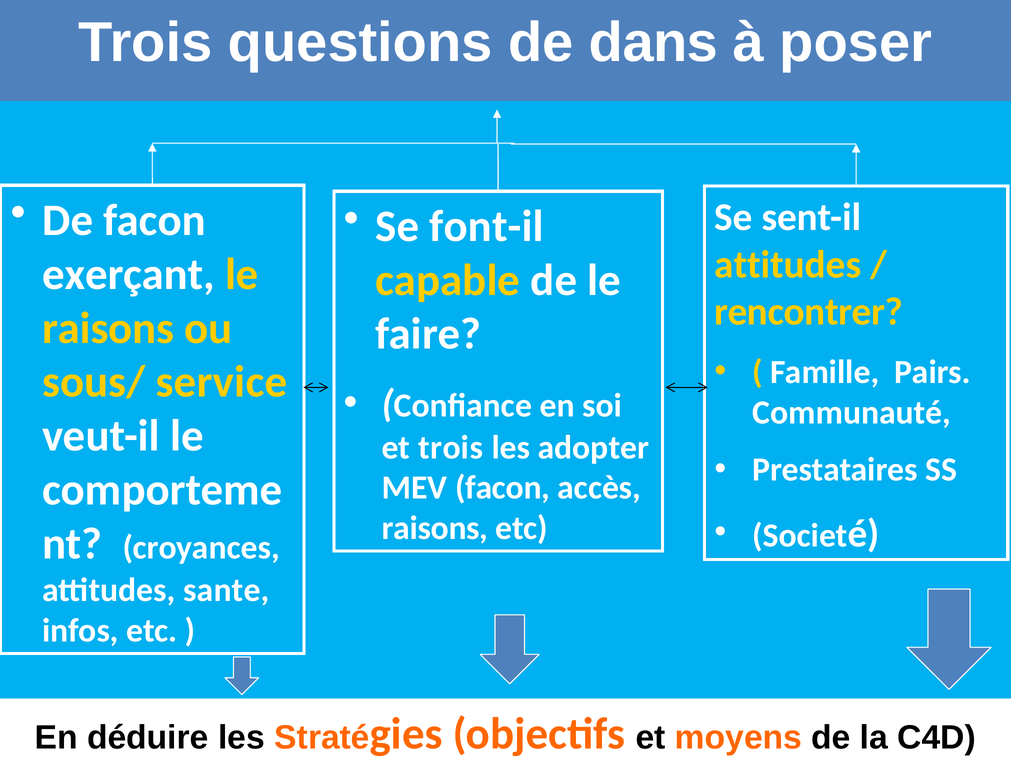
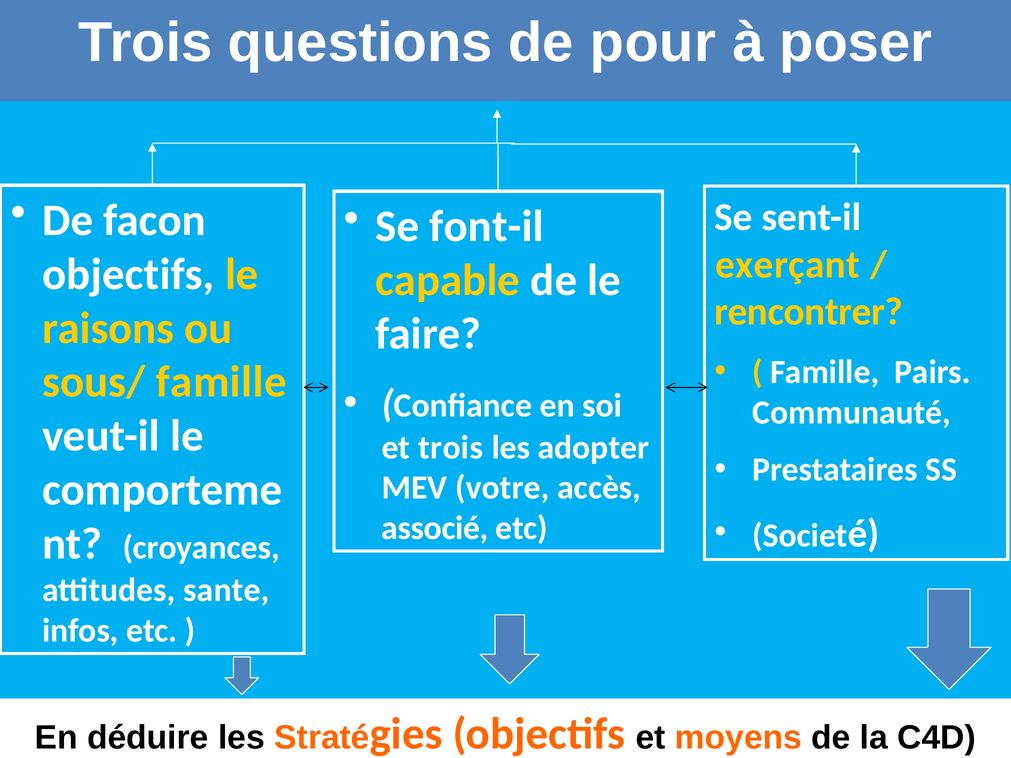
dans: dans -> pour
attitudes at (788, 265): attitudes -> exerçant
exerçant at (129, 274): exerçant -> objectifs
sous/ service: service -> famille
MEV facon: facon -> votre
raisons at (435, 528): raisons -> associé
